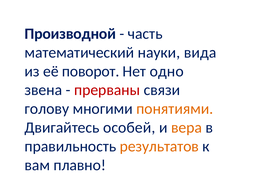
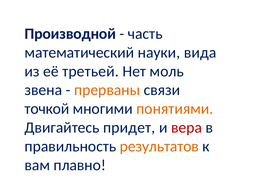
поворот: поворот -> третьей
одно: одно -> моль
прерваны colour: red -> orange
голову: голову -> точкой
особей: особей -> придет
вера colour: orange -> red
